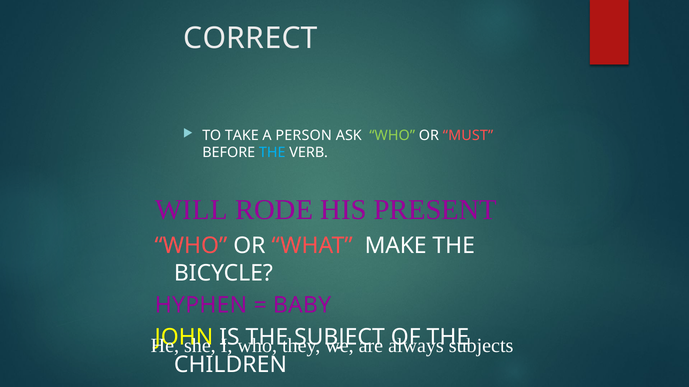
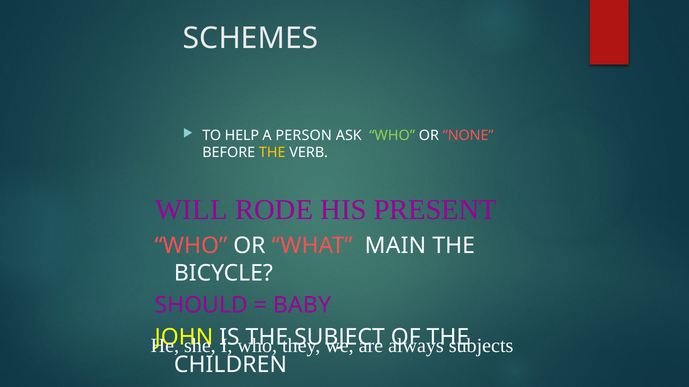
CORRECT: CORRECT -> SCHEMES
TAKE: TAKE -> HELP
MUST: MUST -> NONE
THE at (272, 153) colour: light blue -> yellow
MAKE: MAKE -> MAIN
HYPHEN: HYPHEN -> SHOULD
